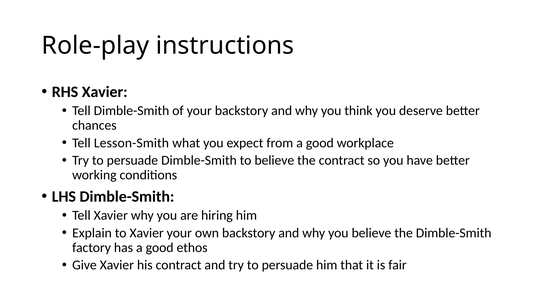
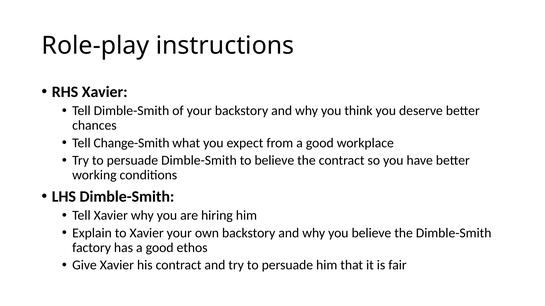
Lesson-Smith: Lesson-Smith -> Change-Smith
